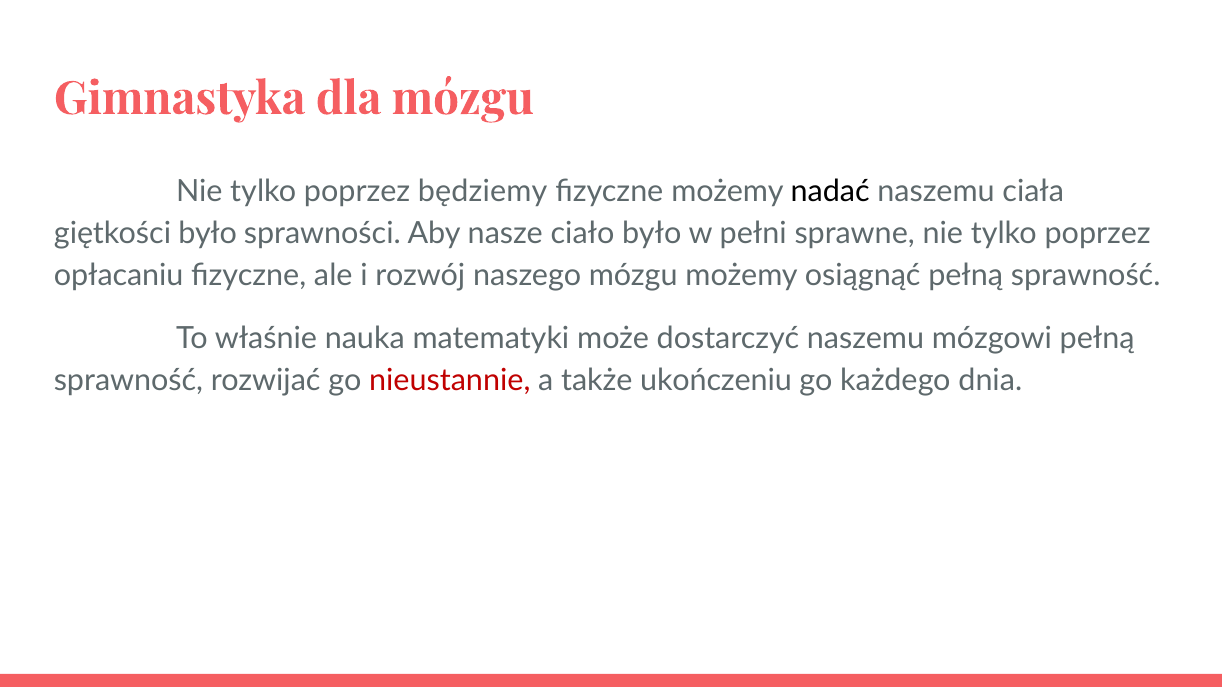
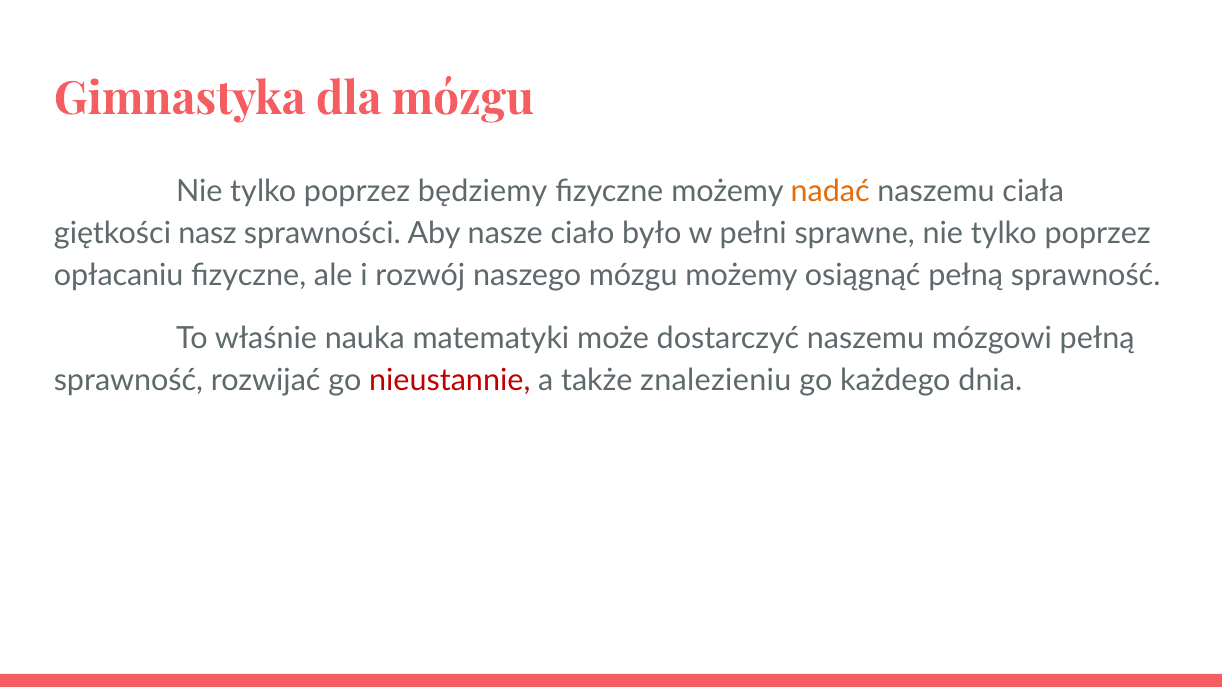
nadać colour: black -> orange
giętkości było: było -> nasz
ukończeniu: ukończeniu -> znalezieniu
